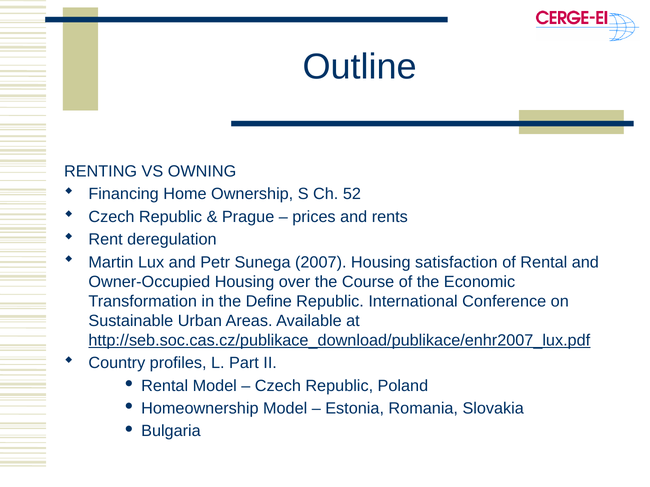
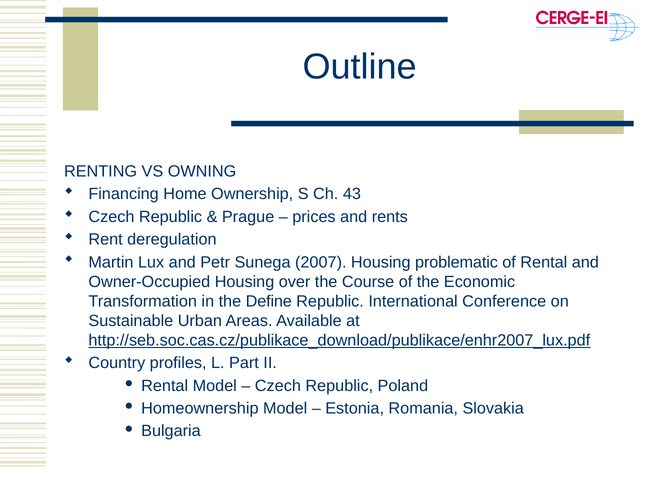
52: 52 -> 43
satisfaction: satisfaction -> problematic
